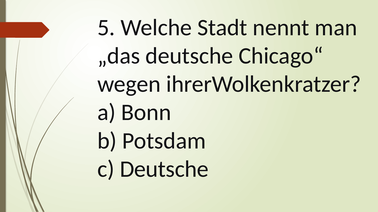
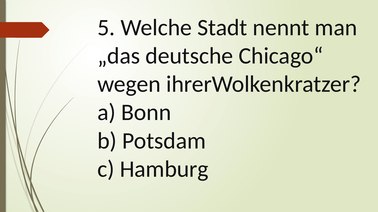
c Deutsche: Deutsche -> Hamburg
